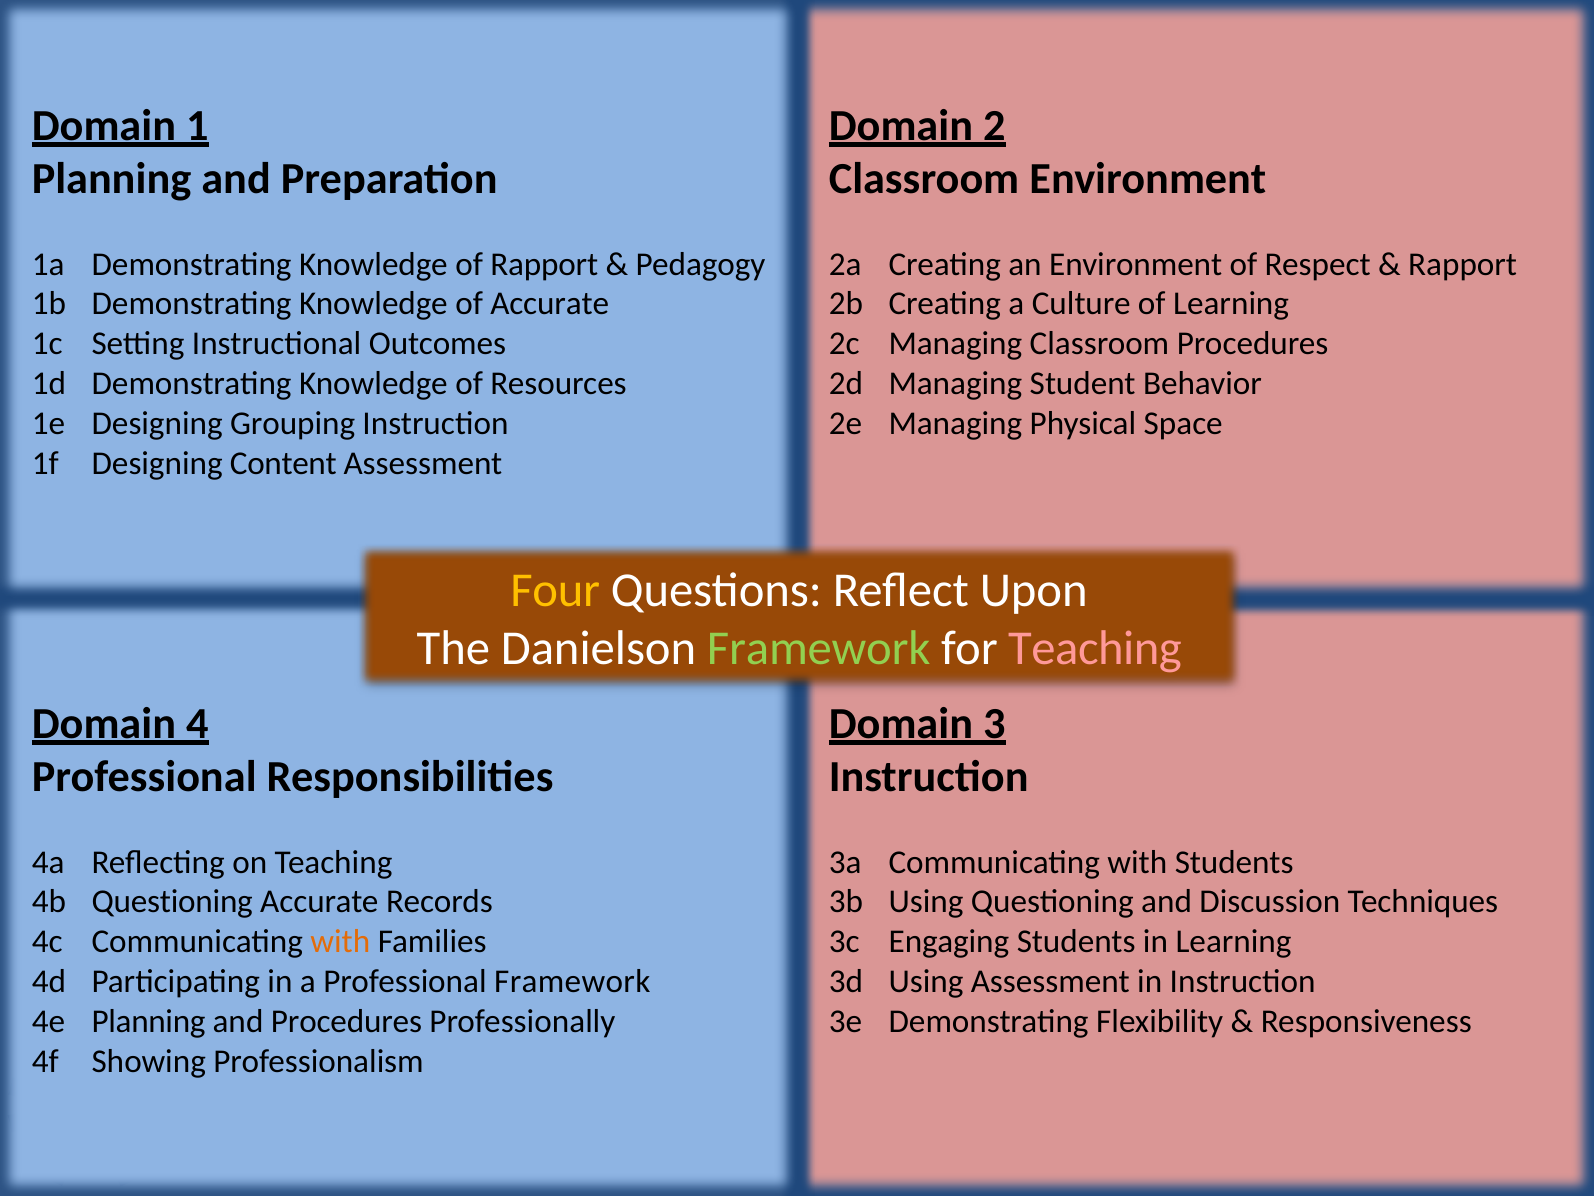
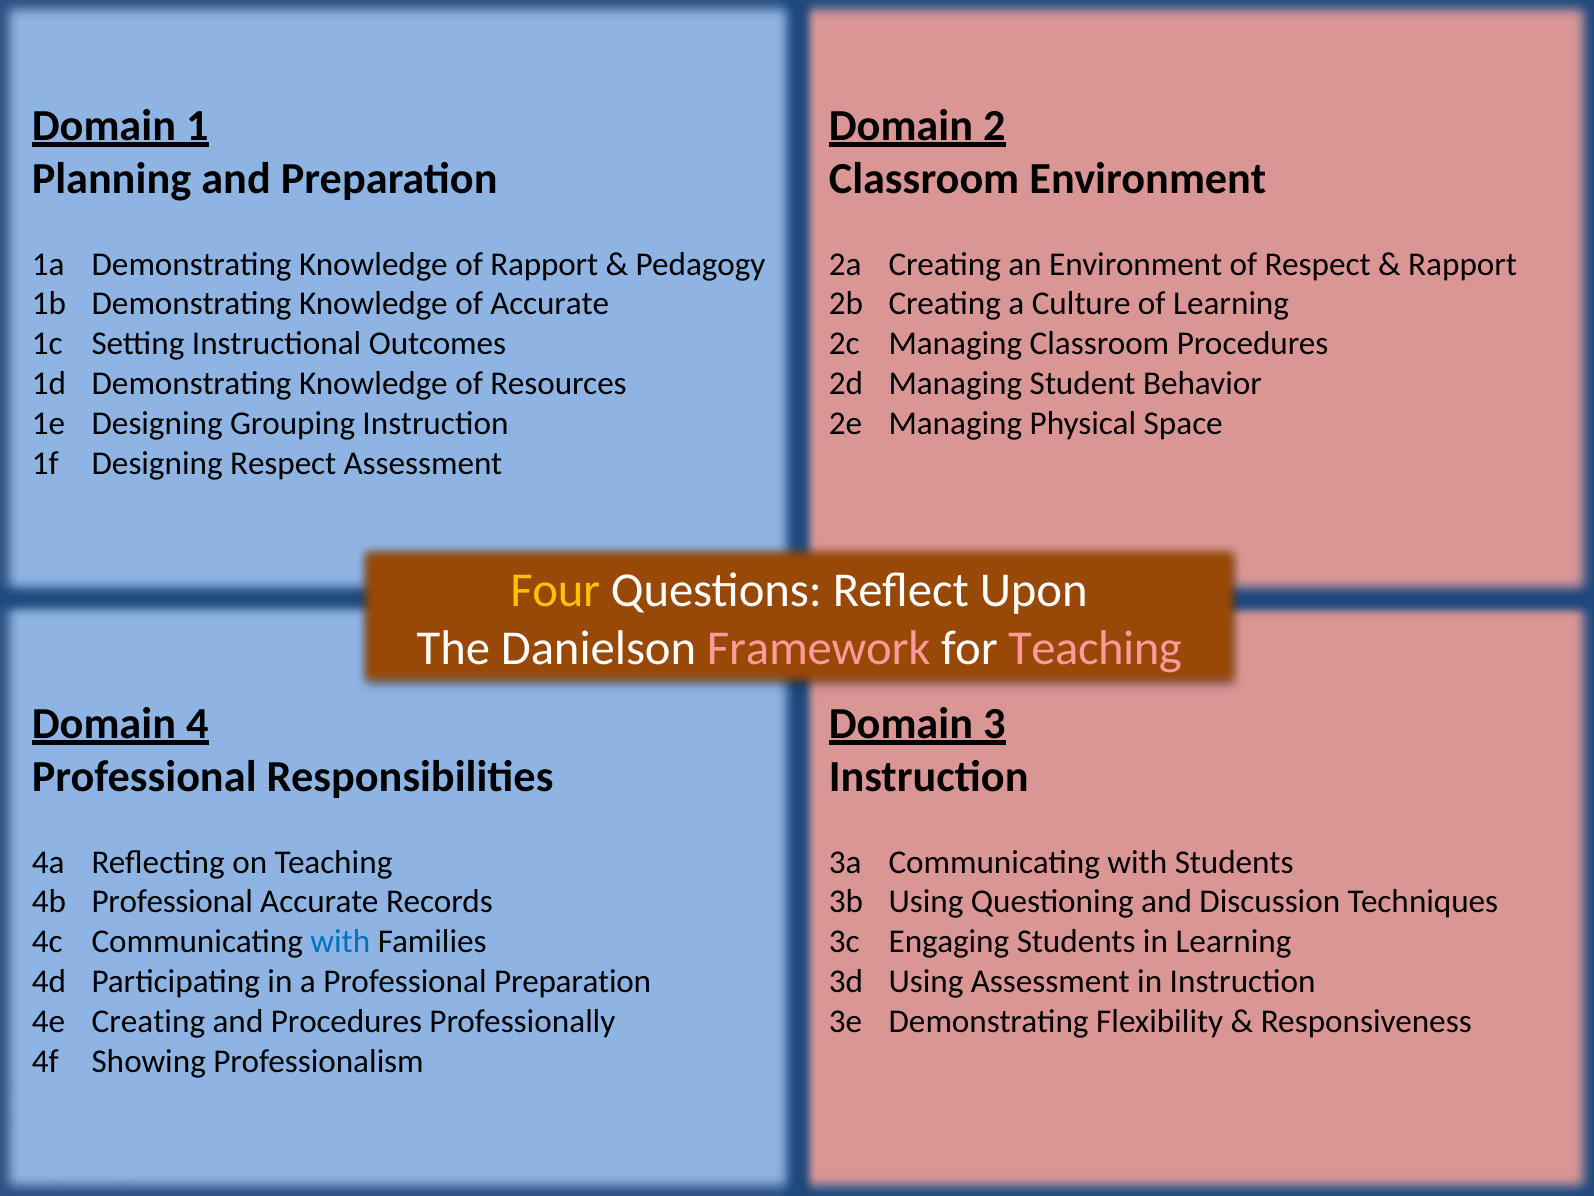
Designing Content: Content -> Respect
Framework at (819, 648) colour: light green -> pink
4b Questioning: Questioning -> Professional
with at (340, 941) colour: orange -> blue
Professional Framework: Framework -> Preparation
4e Planning: Planning -> Creating
